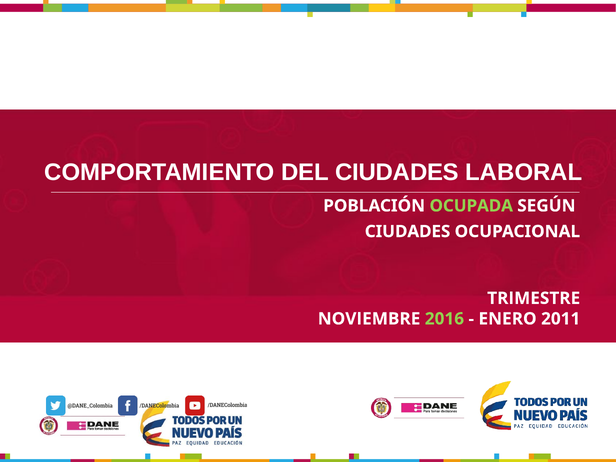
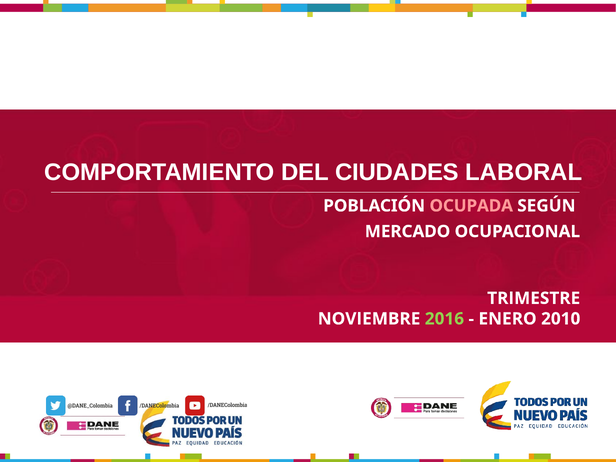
OCUPADA colour: light green -> pink
CIUDADES at (408, 231): CIUDADES -> MERCADO
2011: 2011 -> 2010
